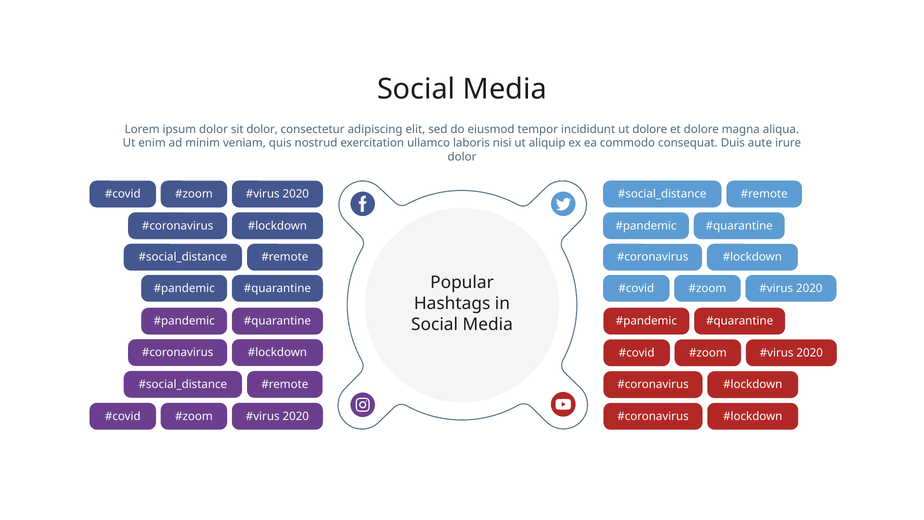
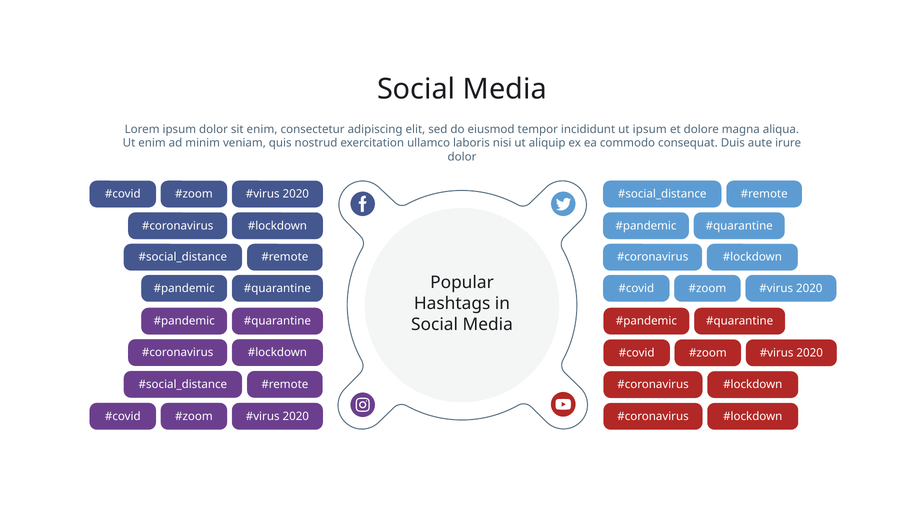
sit dolor: dolor -> enim
ut dolore: dolore -> ipsum
